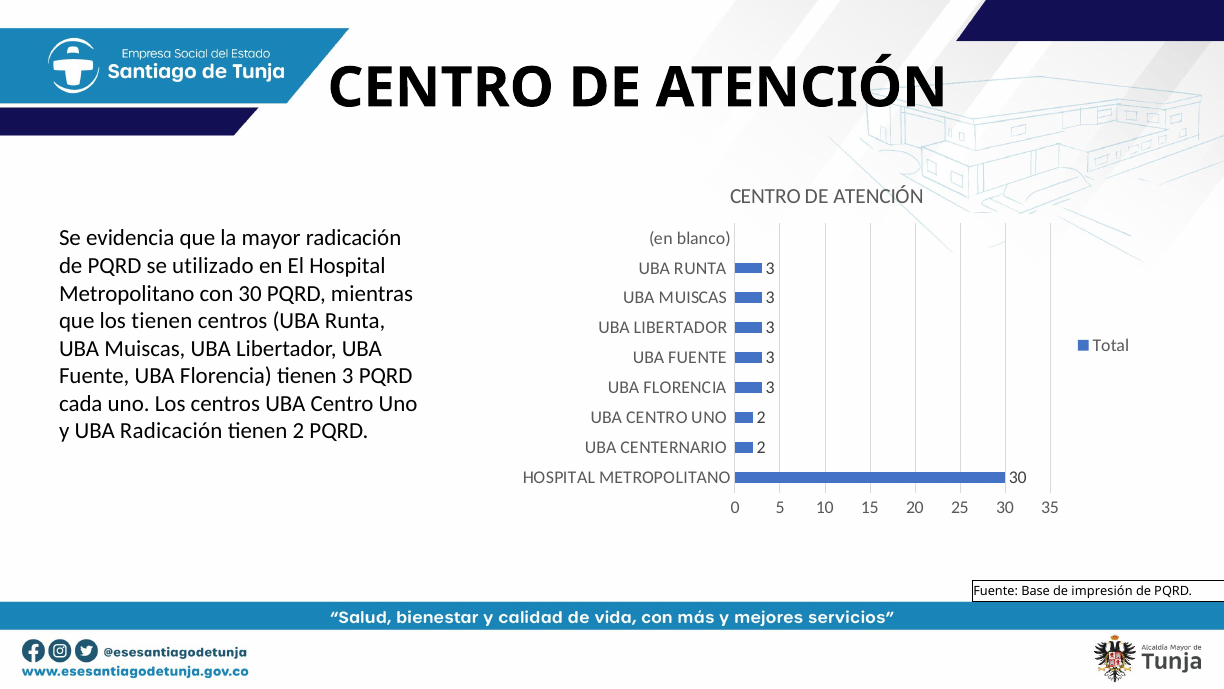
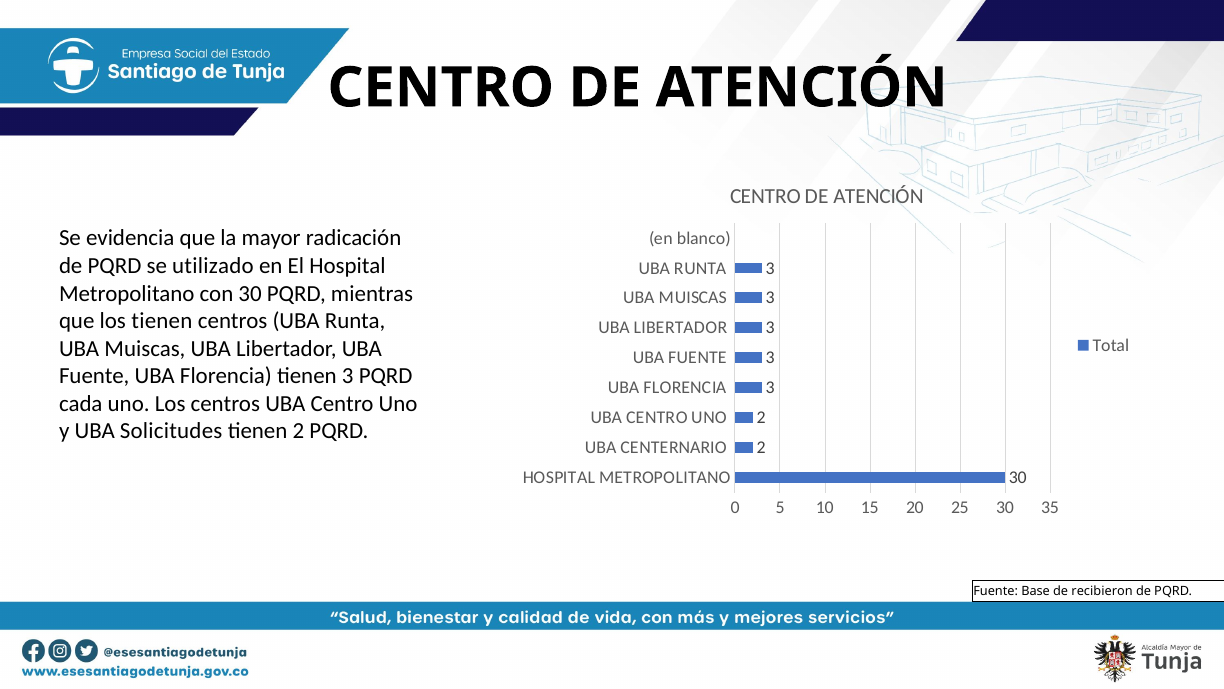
UBA Radicación: Radicación -> Solicitudes
impresión: impresión -> recibieron
